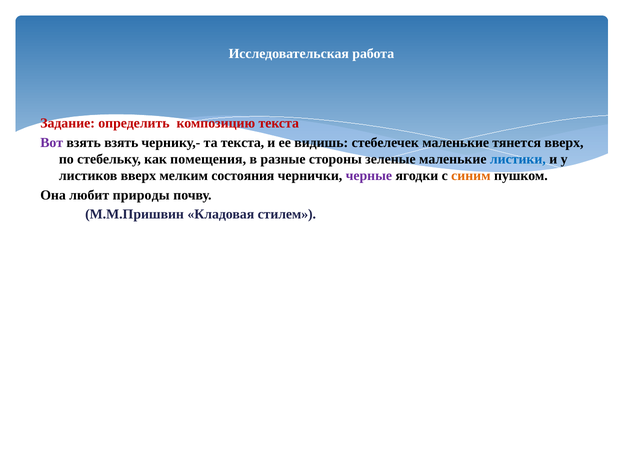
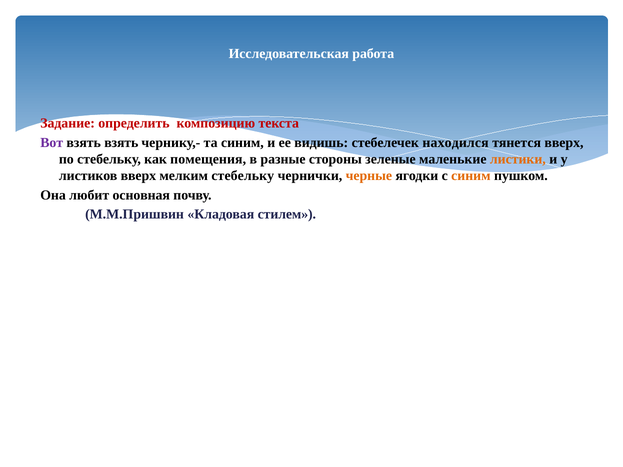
та текста: текста -> синим
стебелечек маленькие: маленькие -> находился
листики colour: blue -> orange
мелким состояния: состояния -> стебельку
черные colour: purple -> orange
природы: природы -> основная
